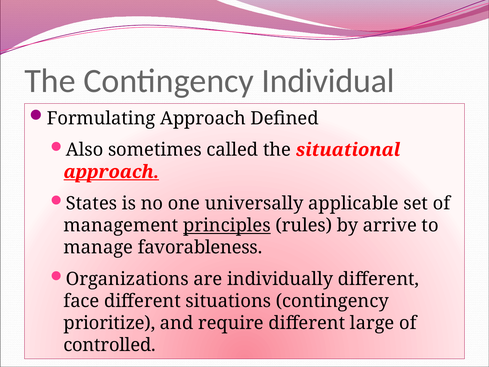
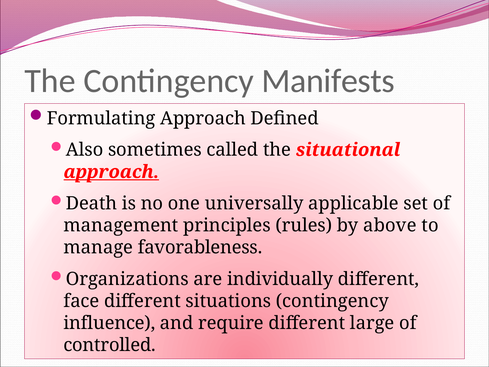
Individual: Individual -> Manifests
States: States -> Death
principles underline: present -> none
arrive: arrive -> above
prioritize: prioritize -> influence
